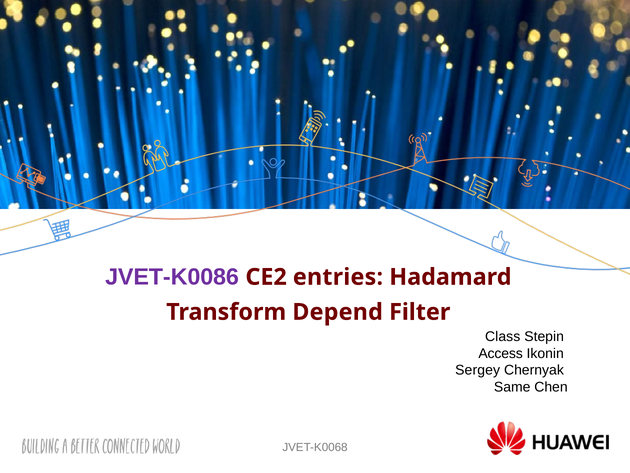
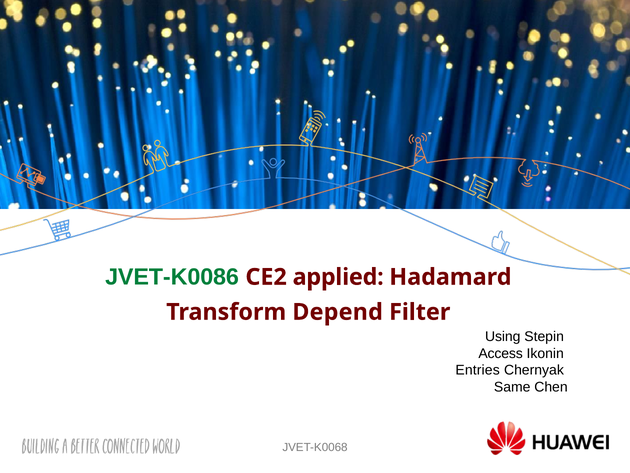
JVET-K0086 colour: purple -> green
entries: entries -> applied
Class: Class -> Using
Sergey: Sergey -> Entries
